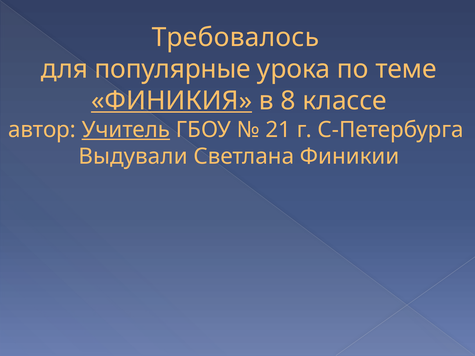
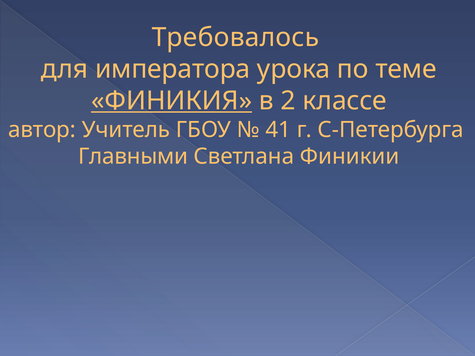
популярные: популярные -> императора
8: 8 -> 2
Учитель underline: present -> none
21: 21 -> 41
Выдували: Выдували -> Главными
